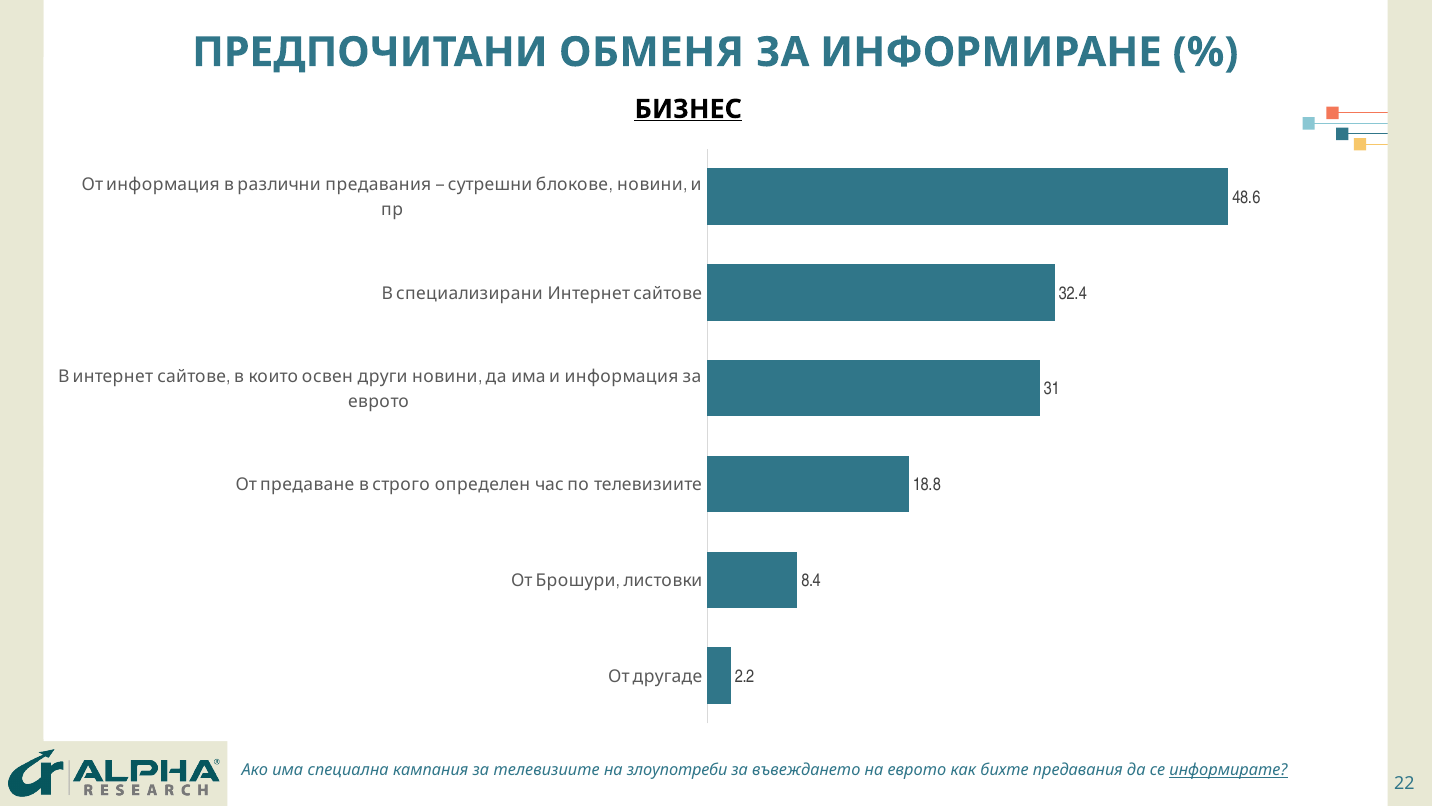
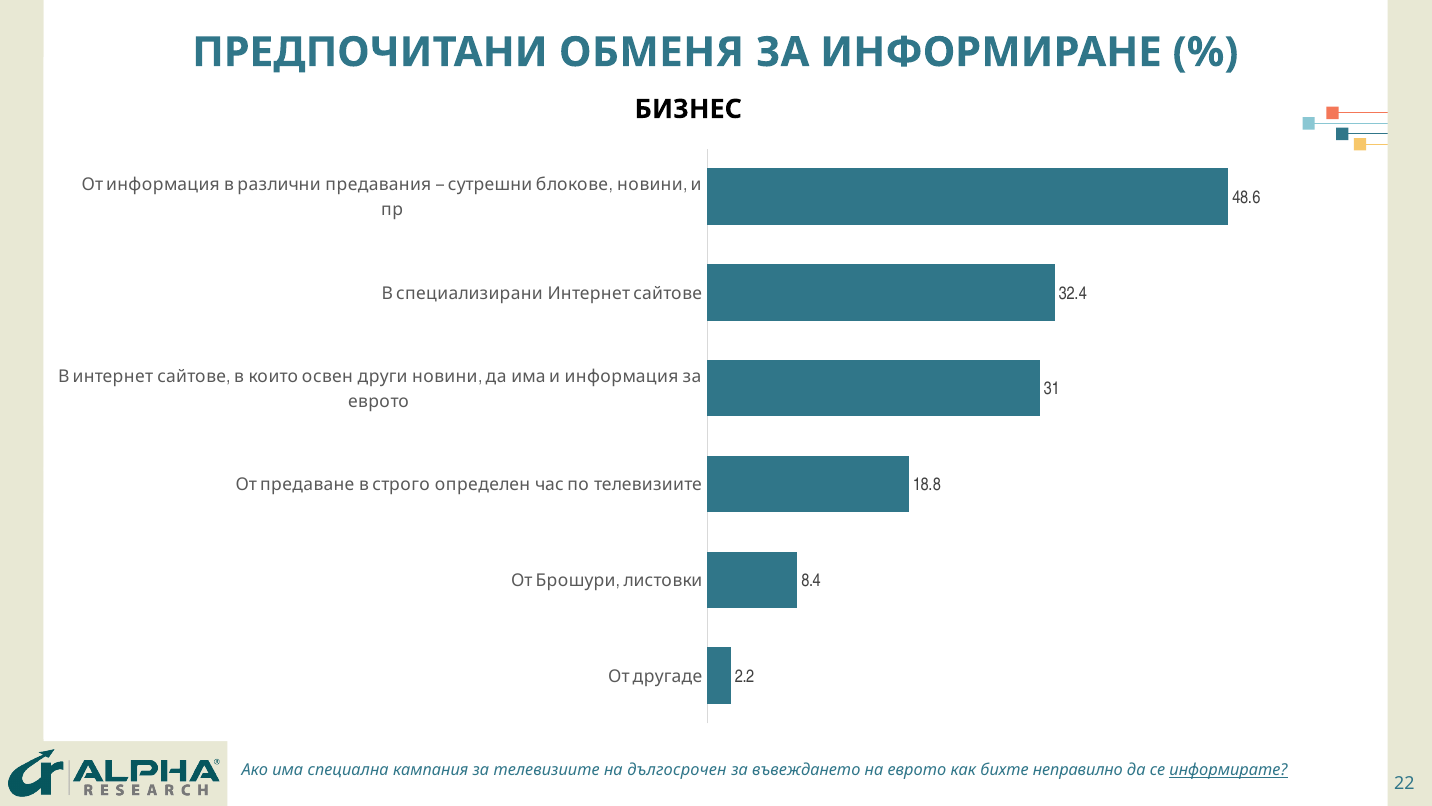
БИЗНЕС underline: present -> none
злоупотреби: злоупотреби -> дългосрочен
бихте предавания: предавания -> неправилно
